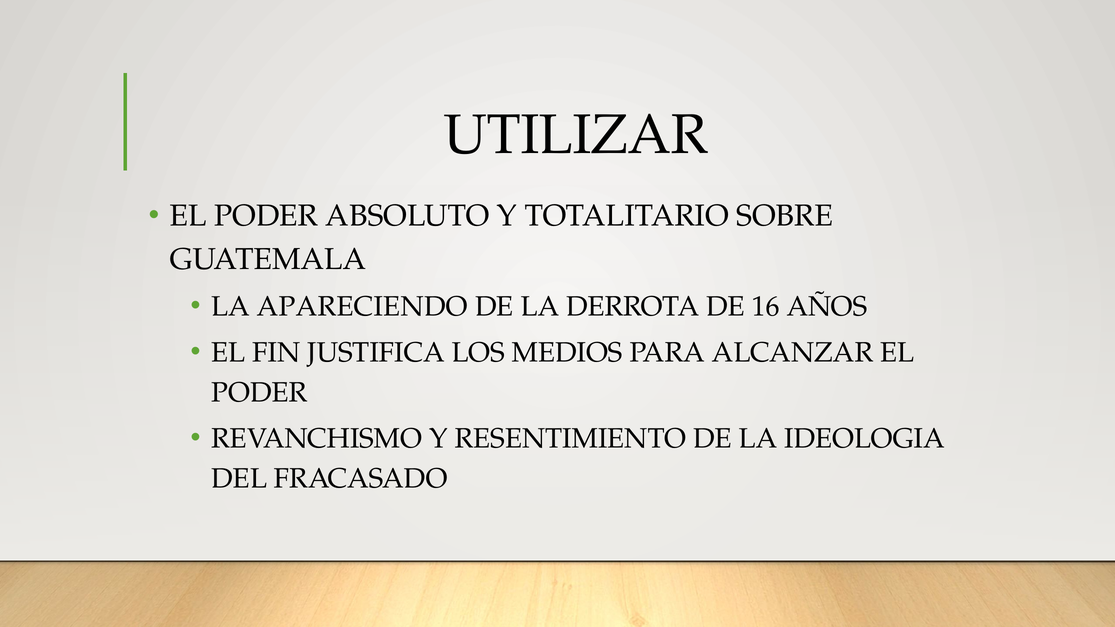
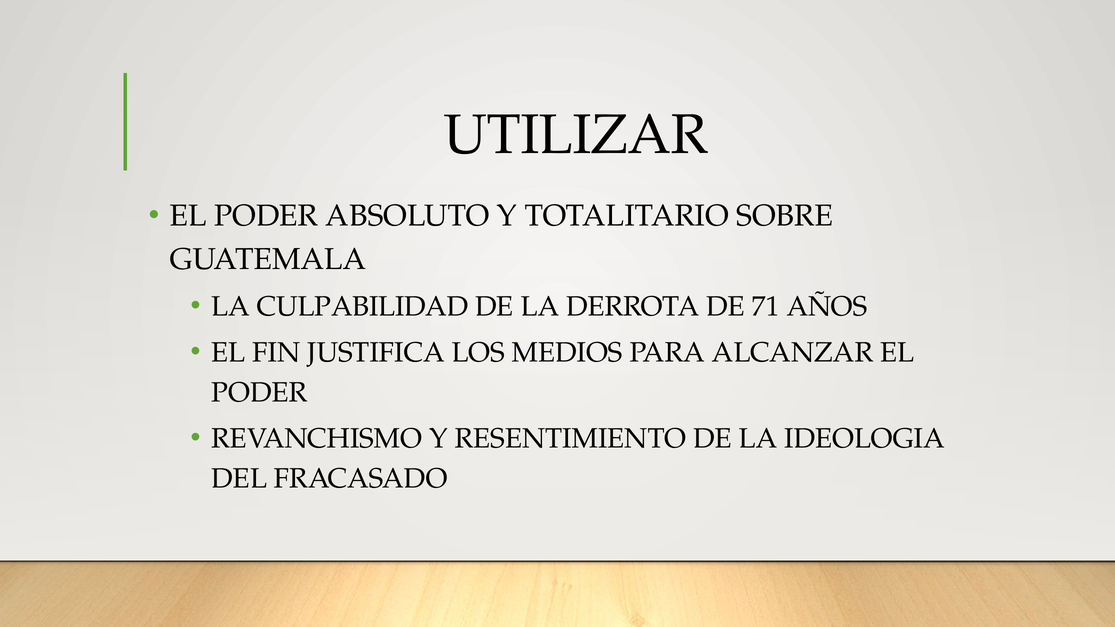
APARECIENDO: APARECIENDO -> CULPABILIDAD
16: 16 -> 71
